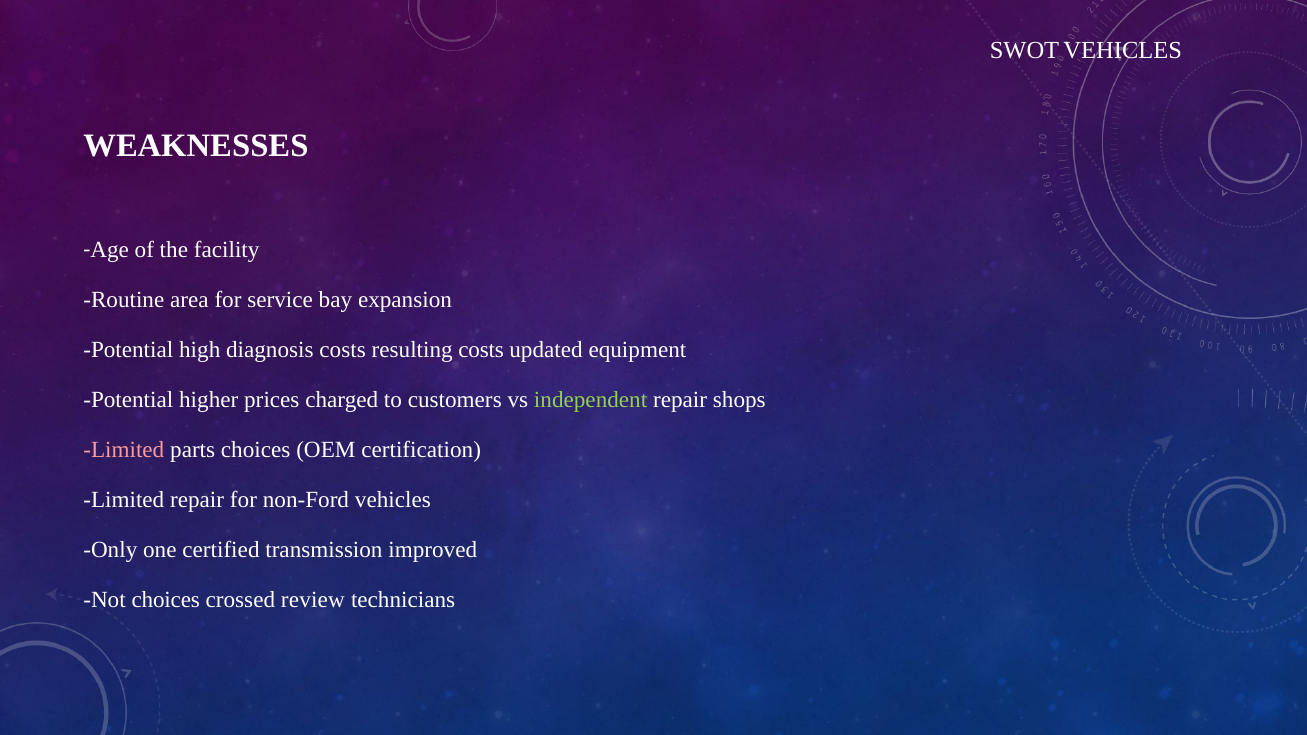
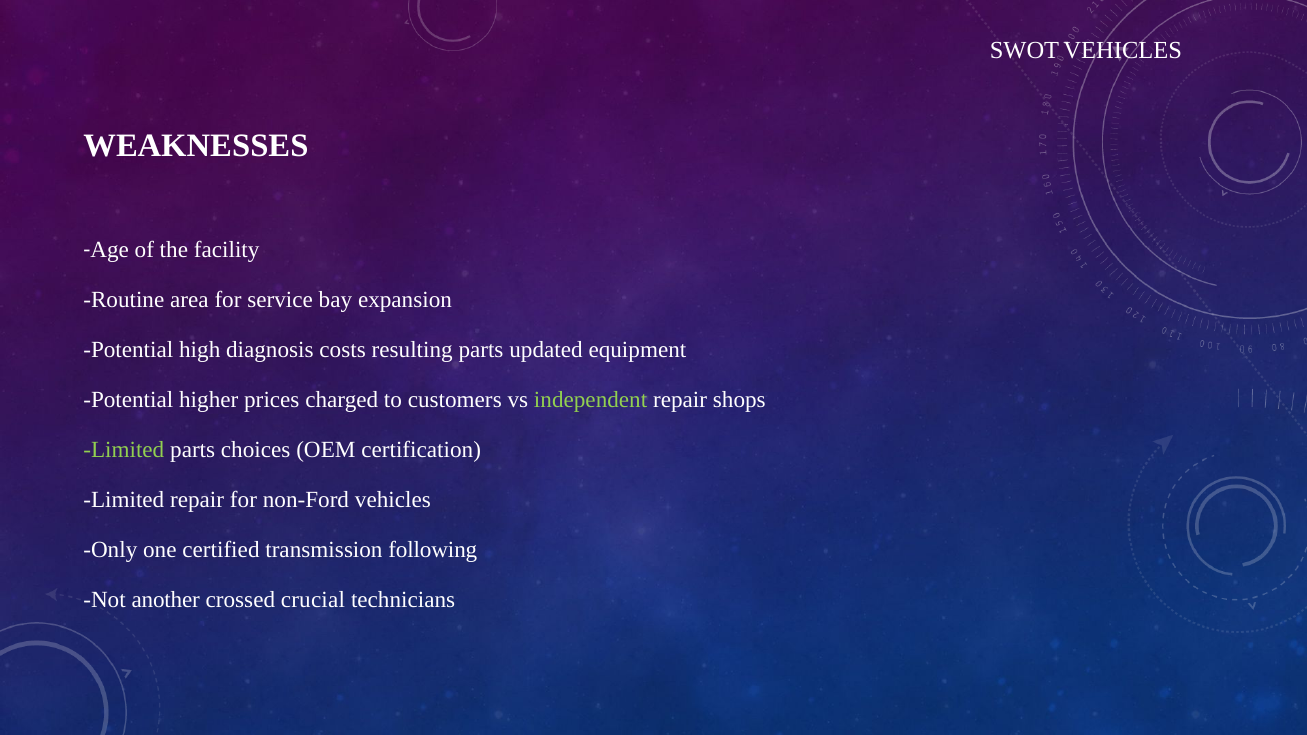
resulting costs: costs -> parts
Limited at (124, 450) colour: pink -> light green
improved: improved -> following
Not choices: choices -> another
review: review -> crucial
